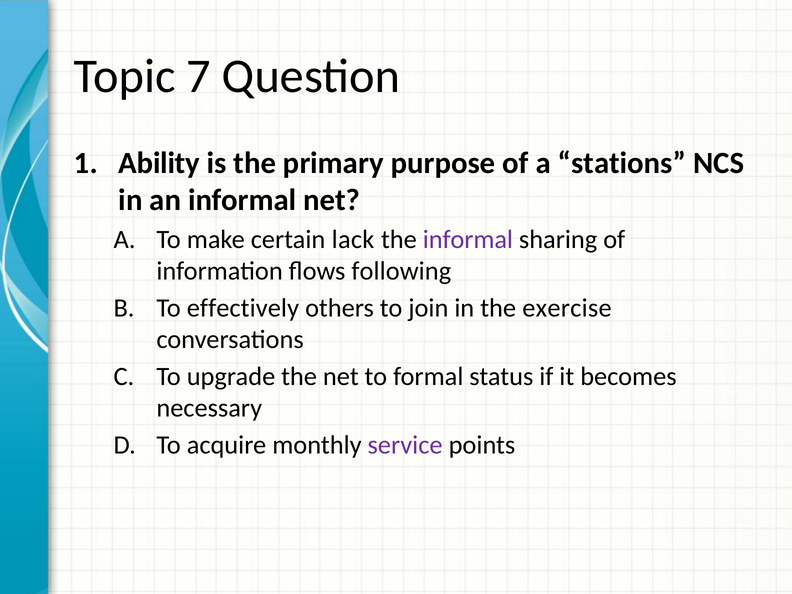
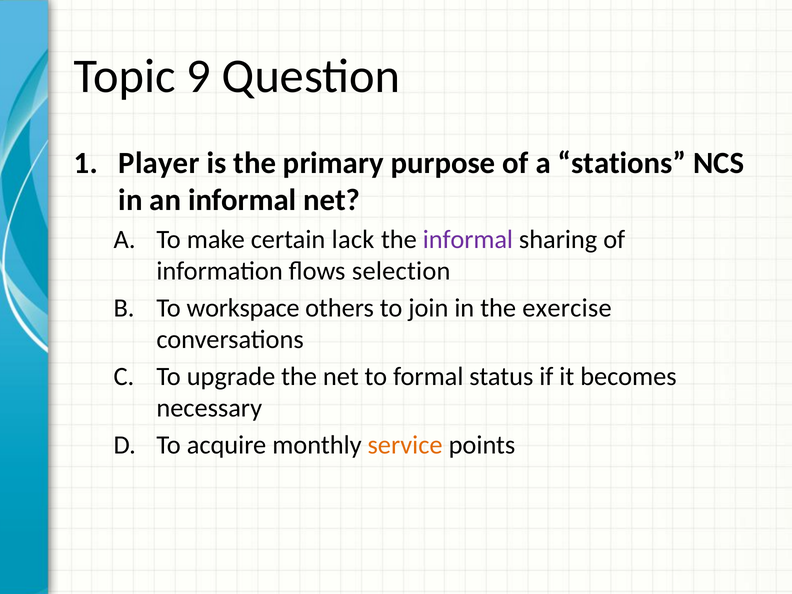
7: 7 -> 9
Ability: Ability -> Player
following: following -> selection
effectively: effectively -> workspace
service colour: purple -> orange
